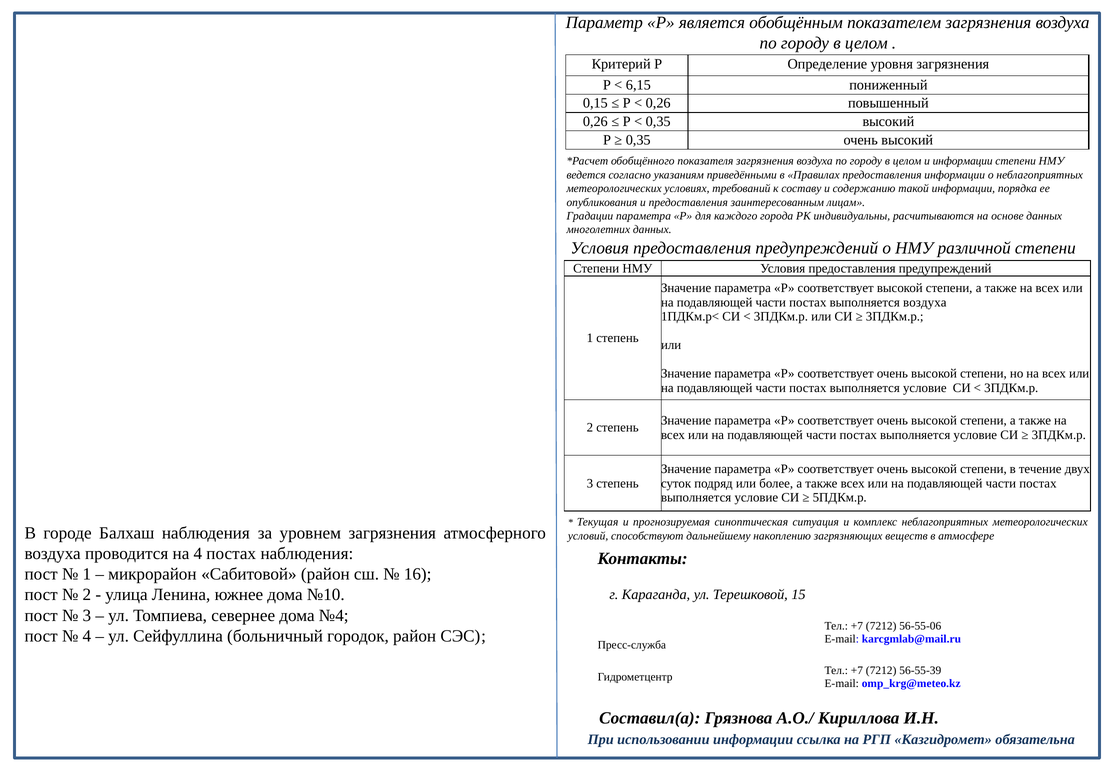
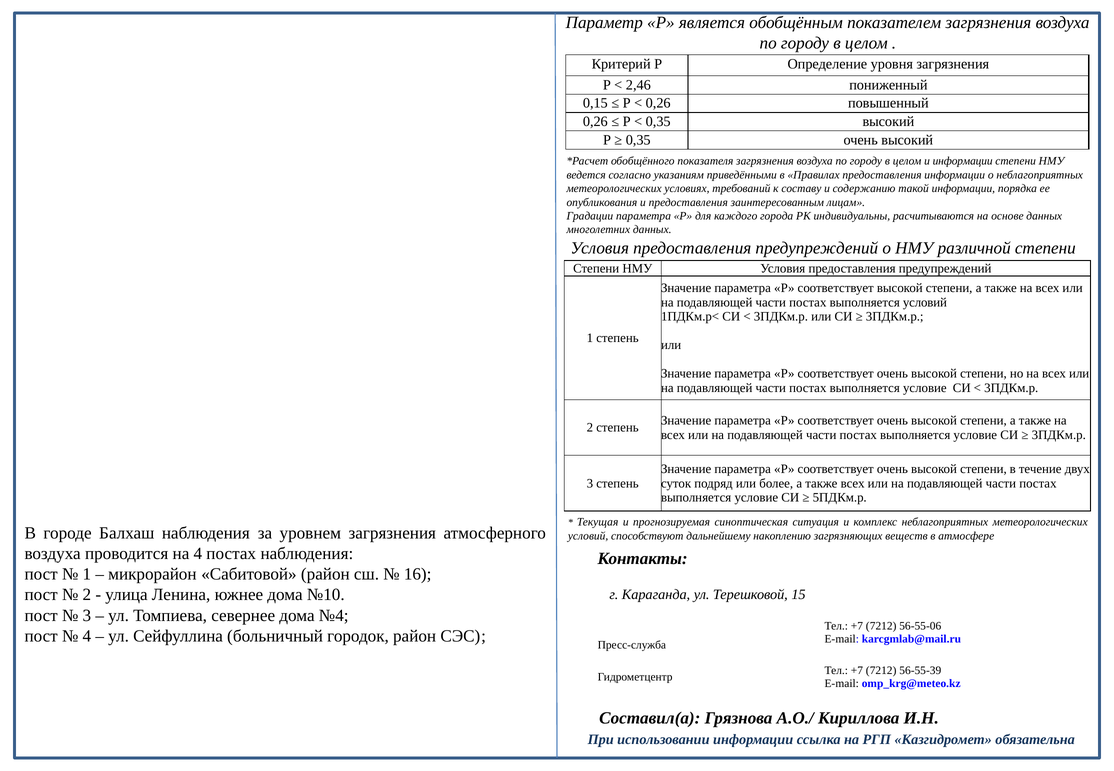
6,15: 6,15 -> 2,46
выполняется воздуха: воздуха -> условий
